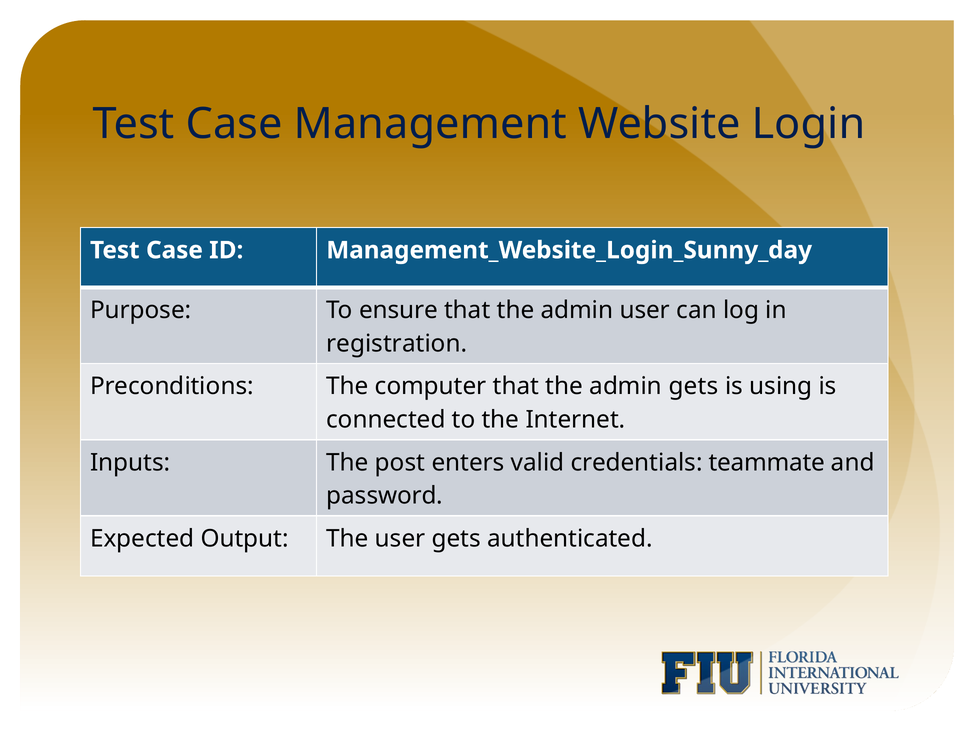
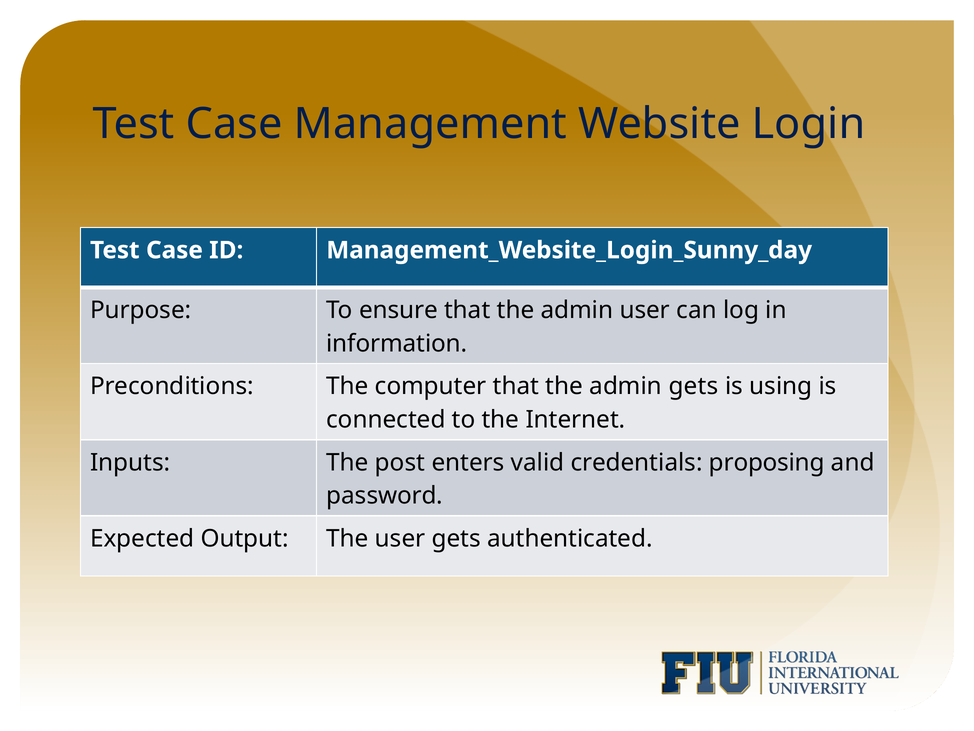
registration: registration -> information
teammate: teammate -> proposing
